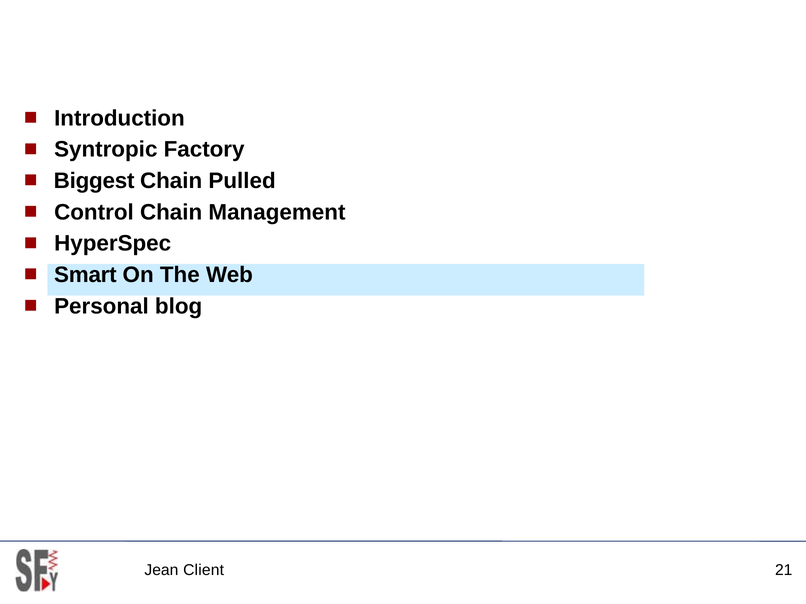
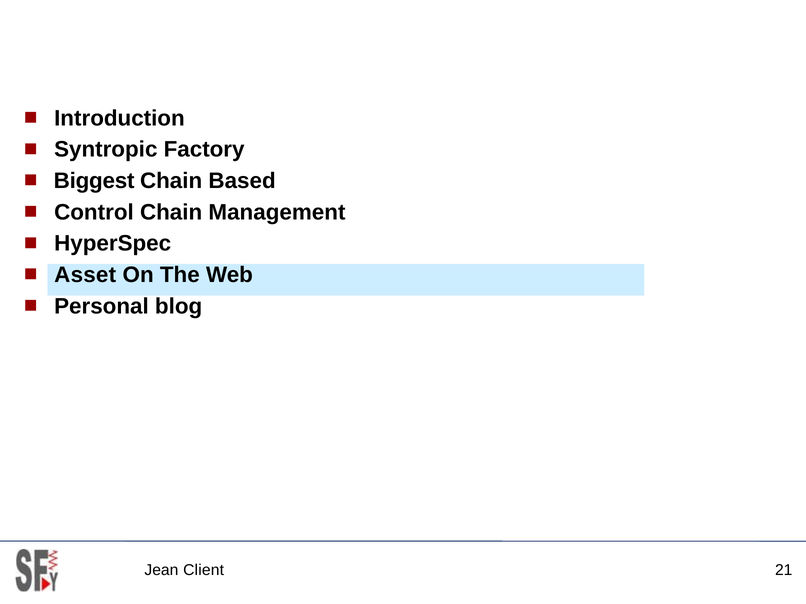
Pulled: Pulled -> Based
Smart: Smart -> Asset
